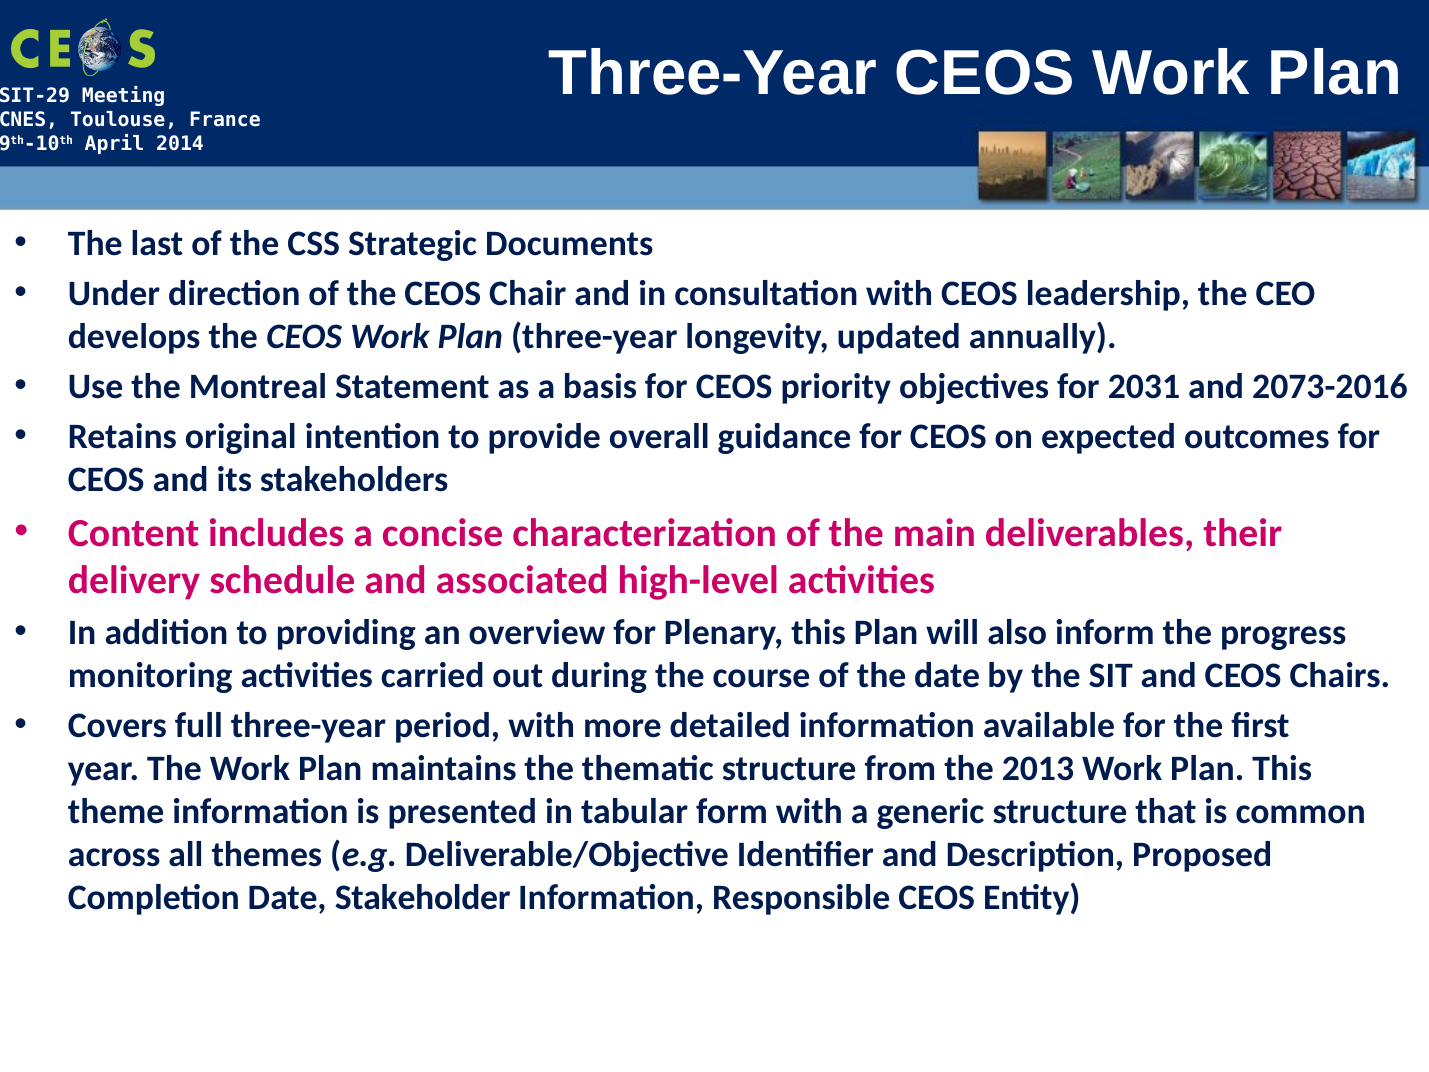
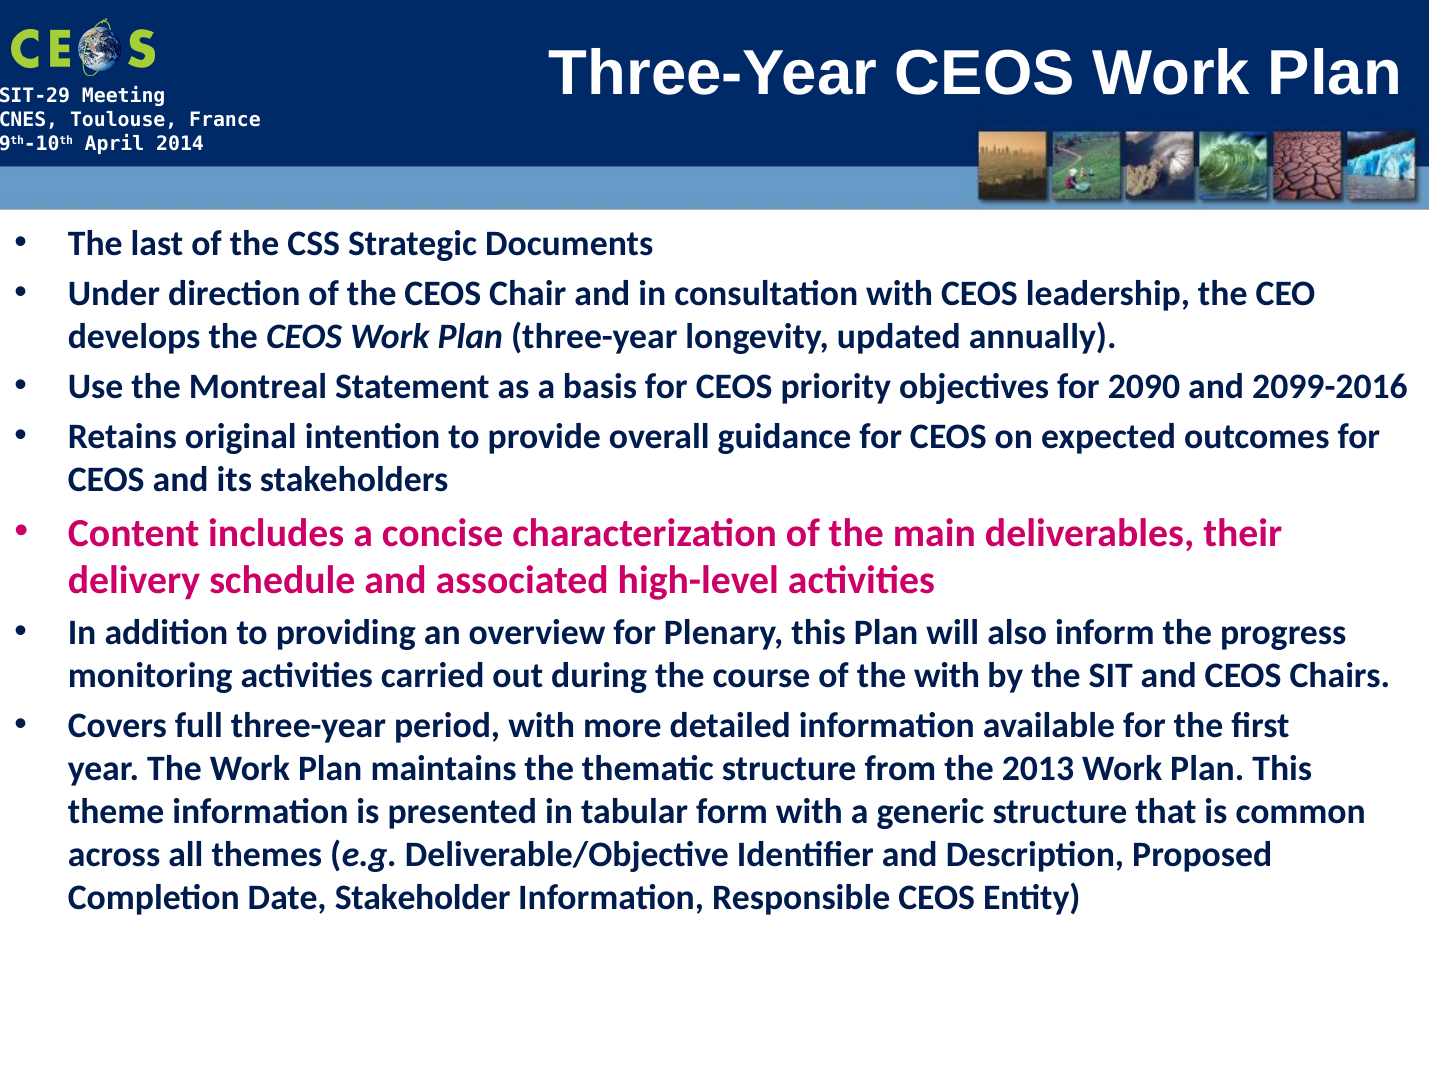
2031: 2031 -> 2090
2073-2016: 2073-2016 -> 2099-2016
the date: date -> with
